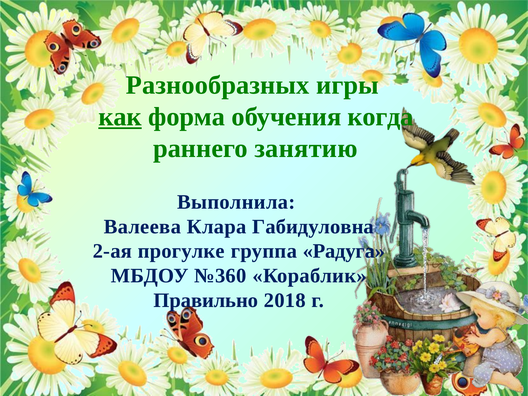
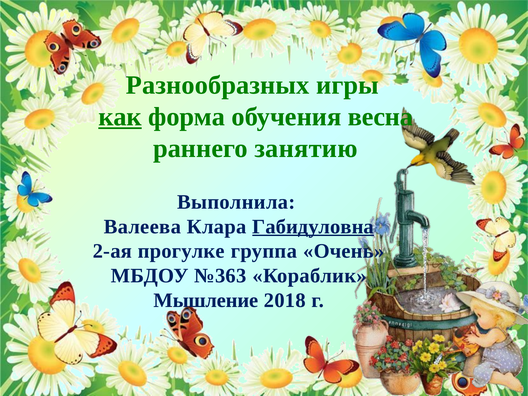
когда: когда -> весна
Габидуловна underline: none -> present
Радуга: Радуга -> Очень
№360: №360 -> №363
Правильно: Правильно -> Мышление
